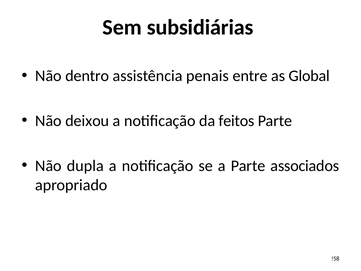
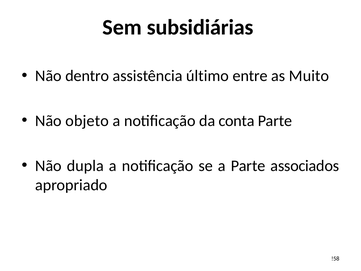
penais: penais -> último
Global: Global -> Muito
deixou: deixou -> objeto
feitos: feitos -> conta
